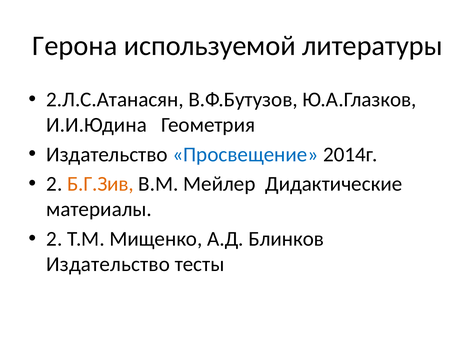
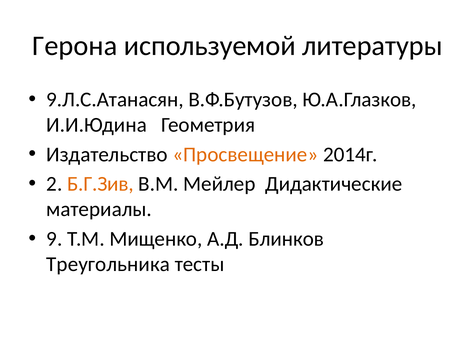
2.Л.С.Атанасян: 2.Л.С.Атанасян -> 9.Л.С.Атанасян
Просвещение colour: blue -> orange
2 at (54, 239): 2 -> 9
Издательство at (108, 264): Издательство -> Треугольника
